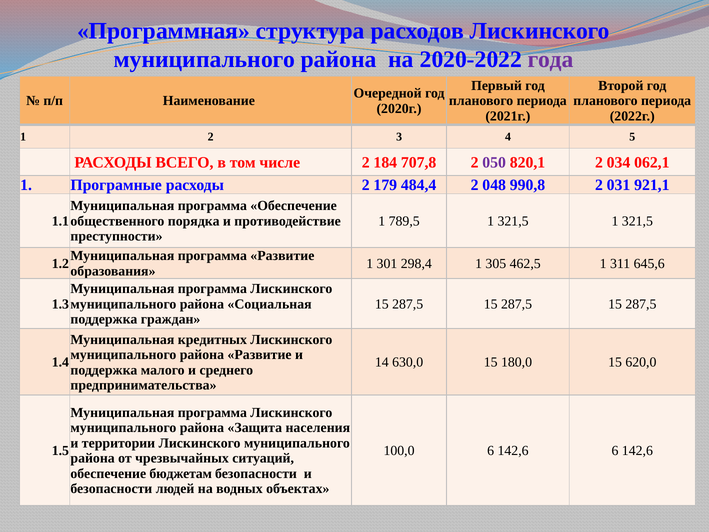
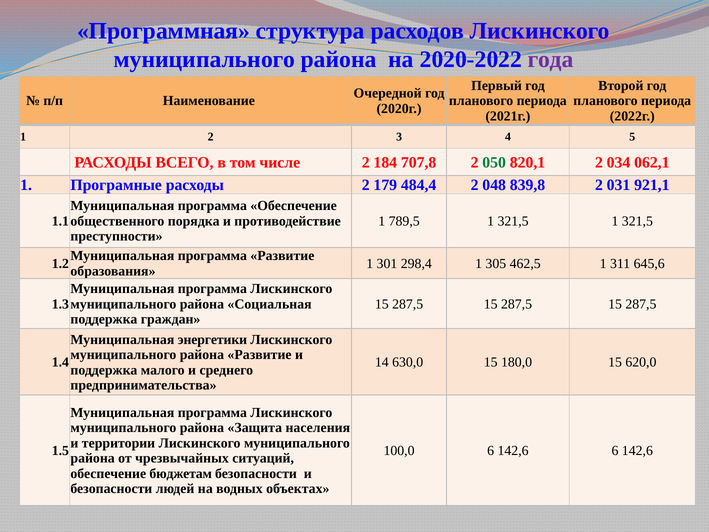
050 colour: purple -> green
990,8: 990,8 -> 839,8
кредитных: кредитных -> энергетики
